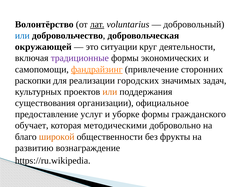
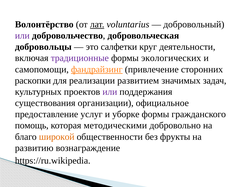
или at (22, 36) colour: blue -> purple
окружающей: окружающей -> добровольцы
ситуации: ситуации -> салфетки
экономических: экономических -> экологических
городских: городских -> развитием
или at (110, 92) colour: orange -> purple
обучает: обучает -> помощь
